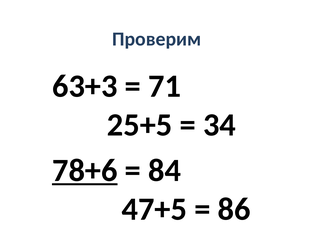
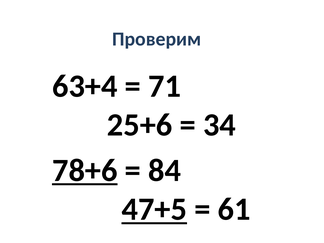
63+3: 63+3 -> 63+4
25+5: 25+5 -> 25+6
47+5 underline: none -> present
86: 86 -> 61
